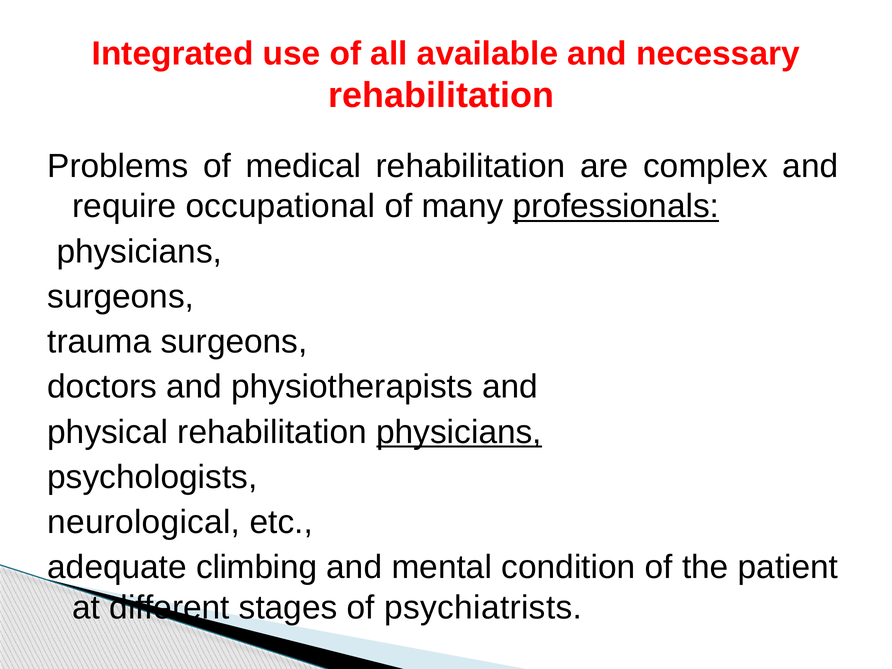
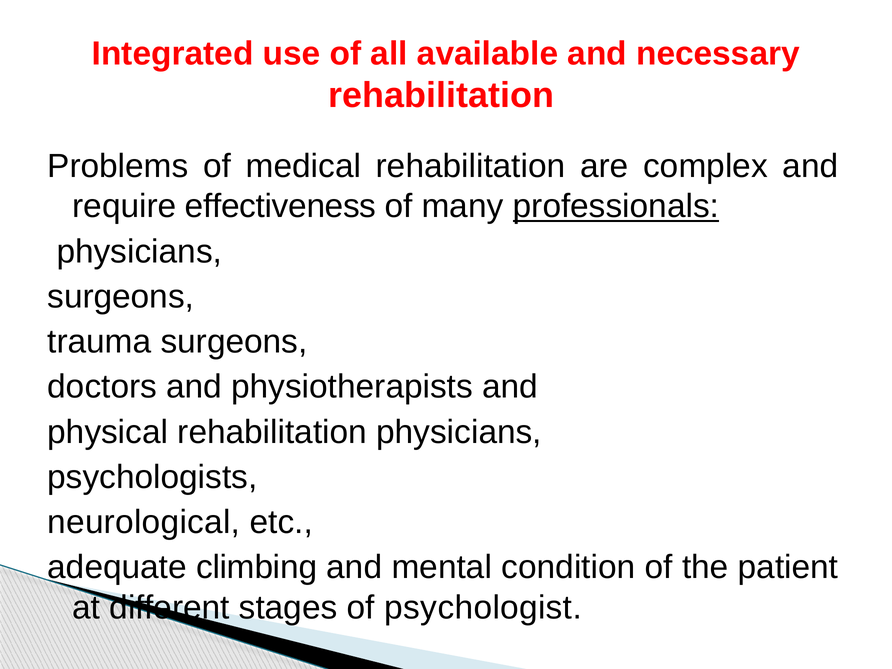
occupational: occupational -> effectiveness
physicians at (459, 432) underline: present -> none
psychiatrists: psychiatrists -> psychologist
